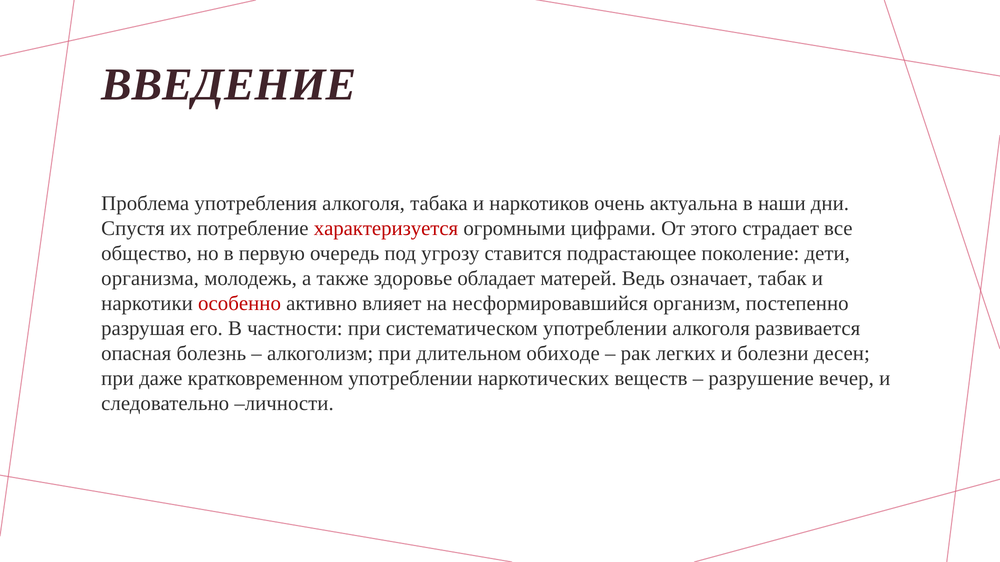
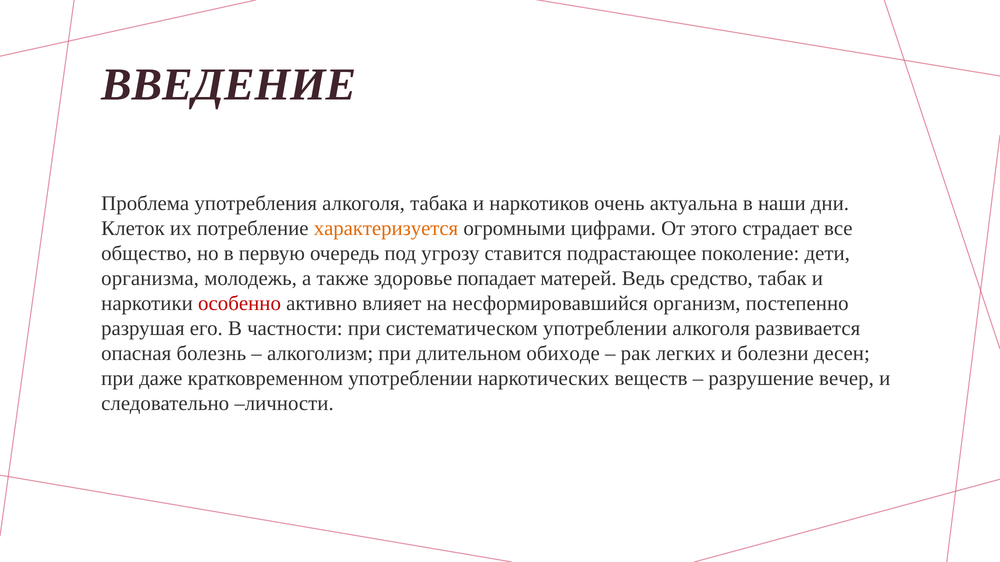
Спустя: Спустя -> Клеток
характеризуется colour: red -> orange
обладает: обладает -> попадает
означает: означает -> средство
